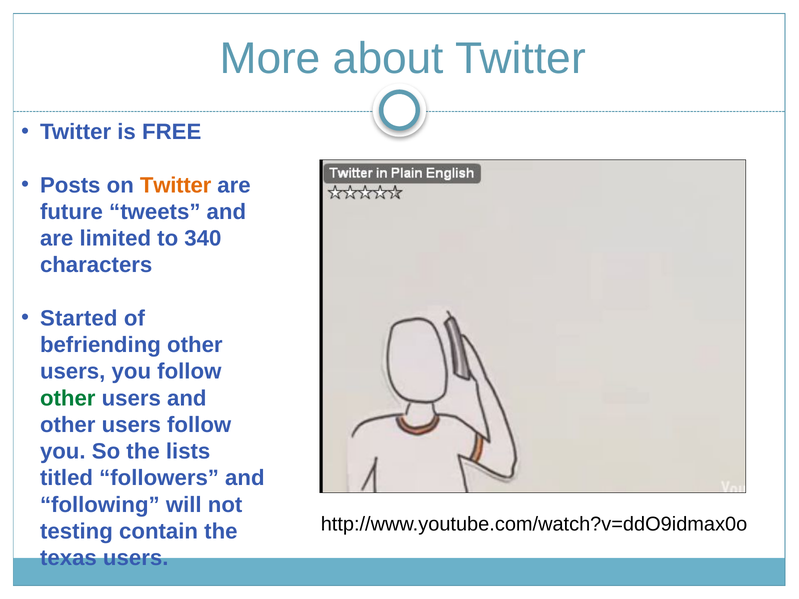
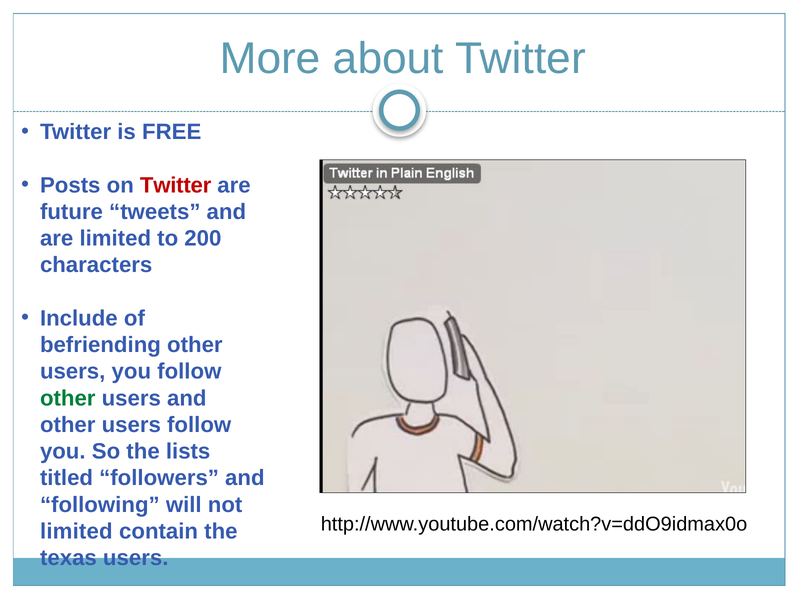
Twitter at (176, 185) colour: orange -> red
340: 340 -> 200
Started: Started -> Include
testing at (76, 532): testing -> limited
